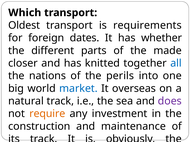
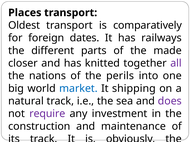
Which: Which -> Places
requirements: requirements -> comparatively
whether: whether -> railways
all colour: blue -> purple
overseas: overseas -> shipping
require colour: orange -> purple
